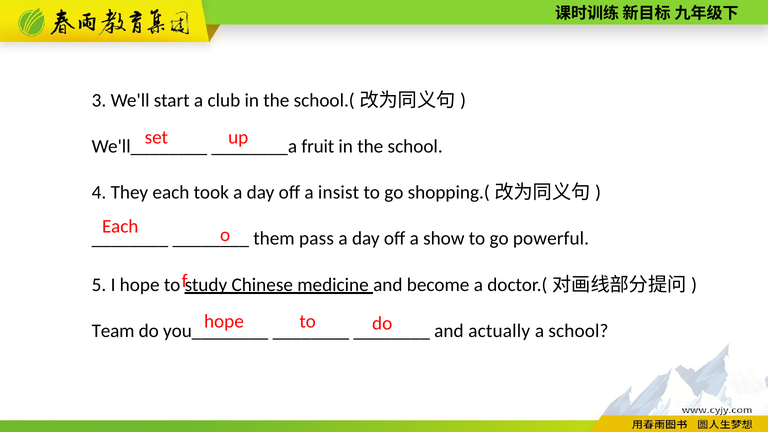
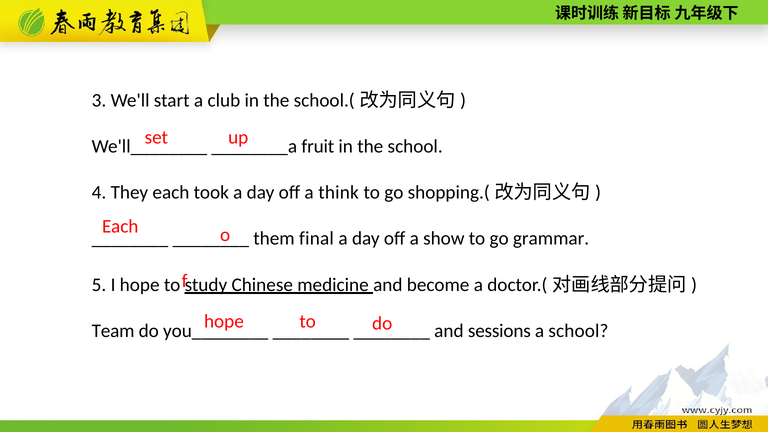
insist: insist -> think
pass: pass -> final
powerful: powerful -> grammar
actually: actually -> sessions
